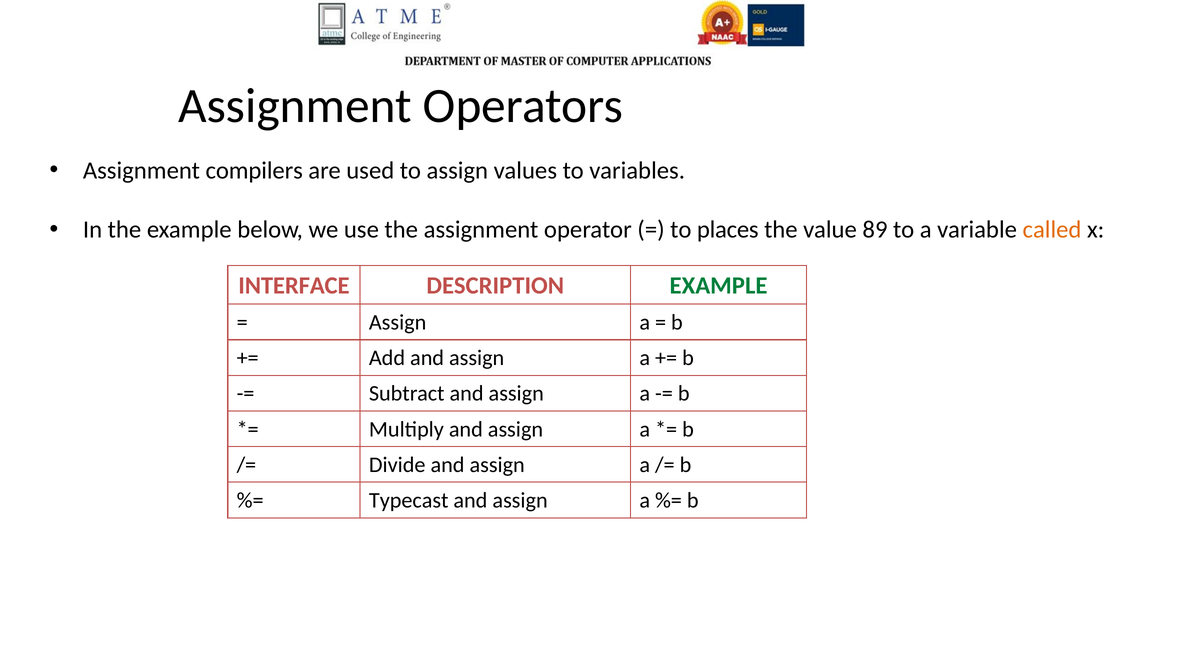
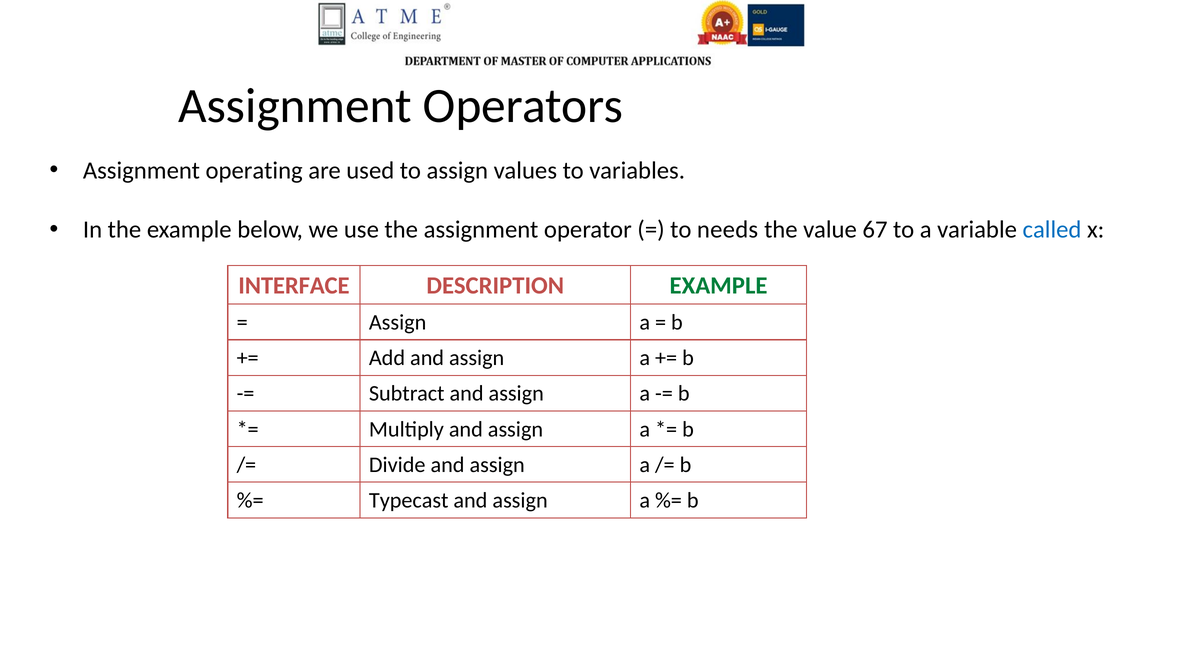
compilers: compilers -> operating
places: places -> needs
89: 89 -> 67
called colour: orange -> blue
